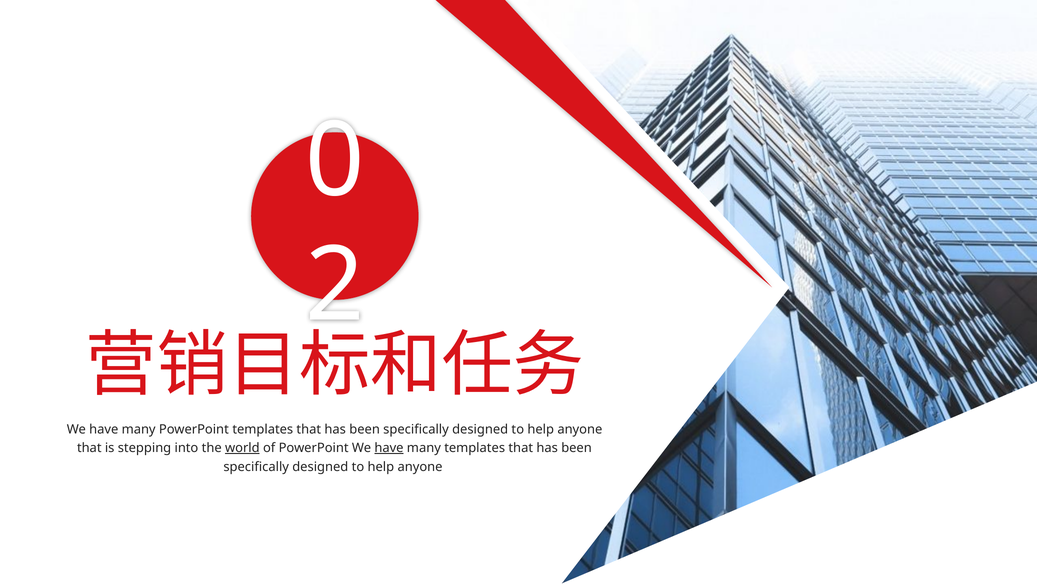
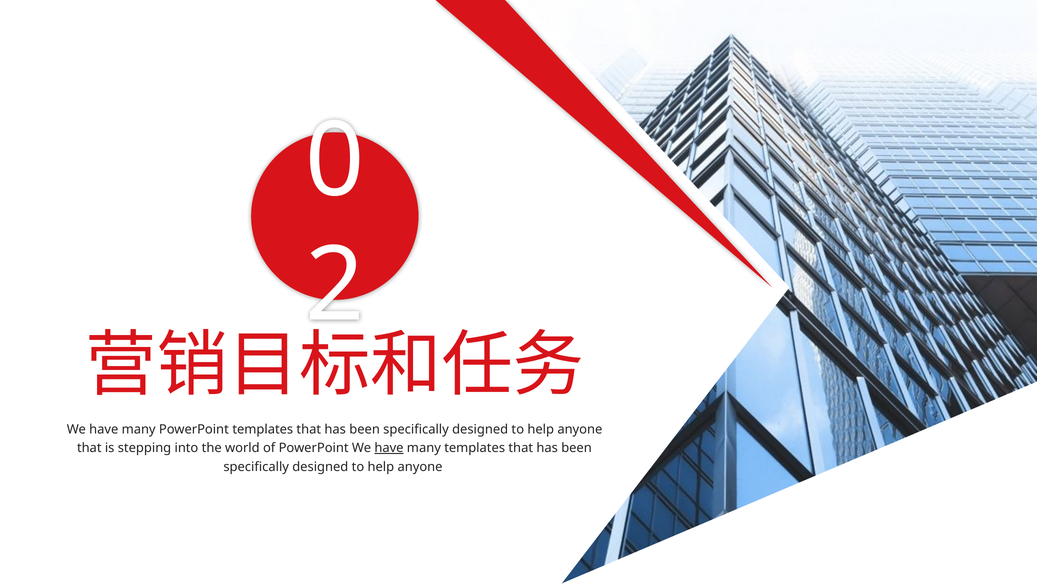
world underline: present -> none
